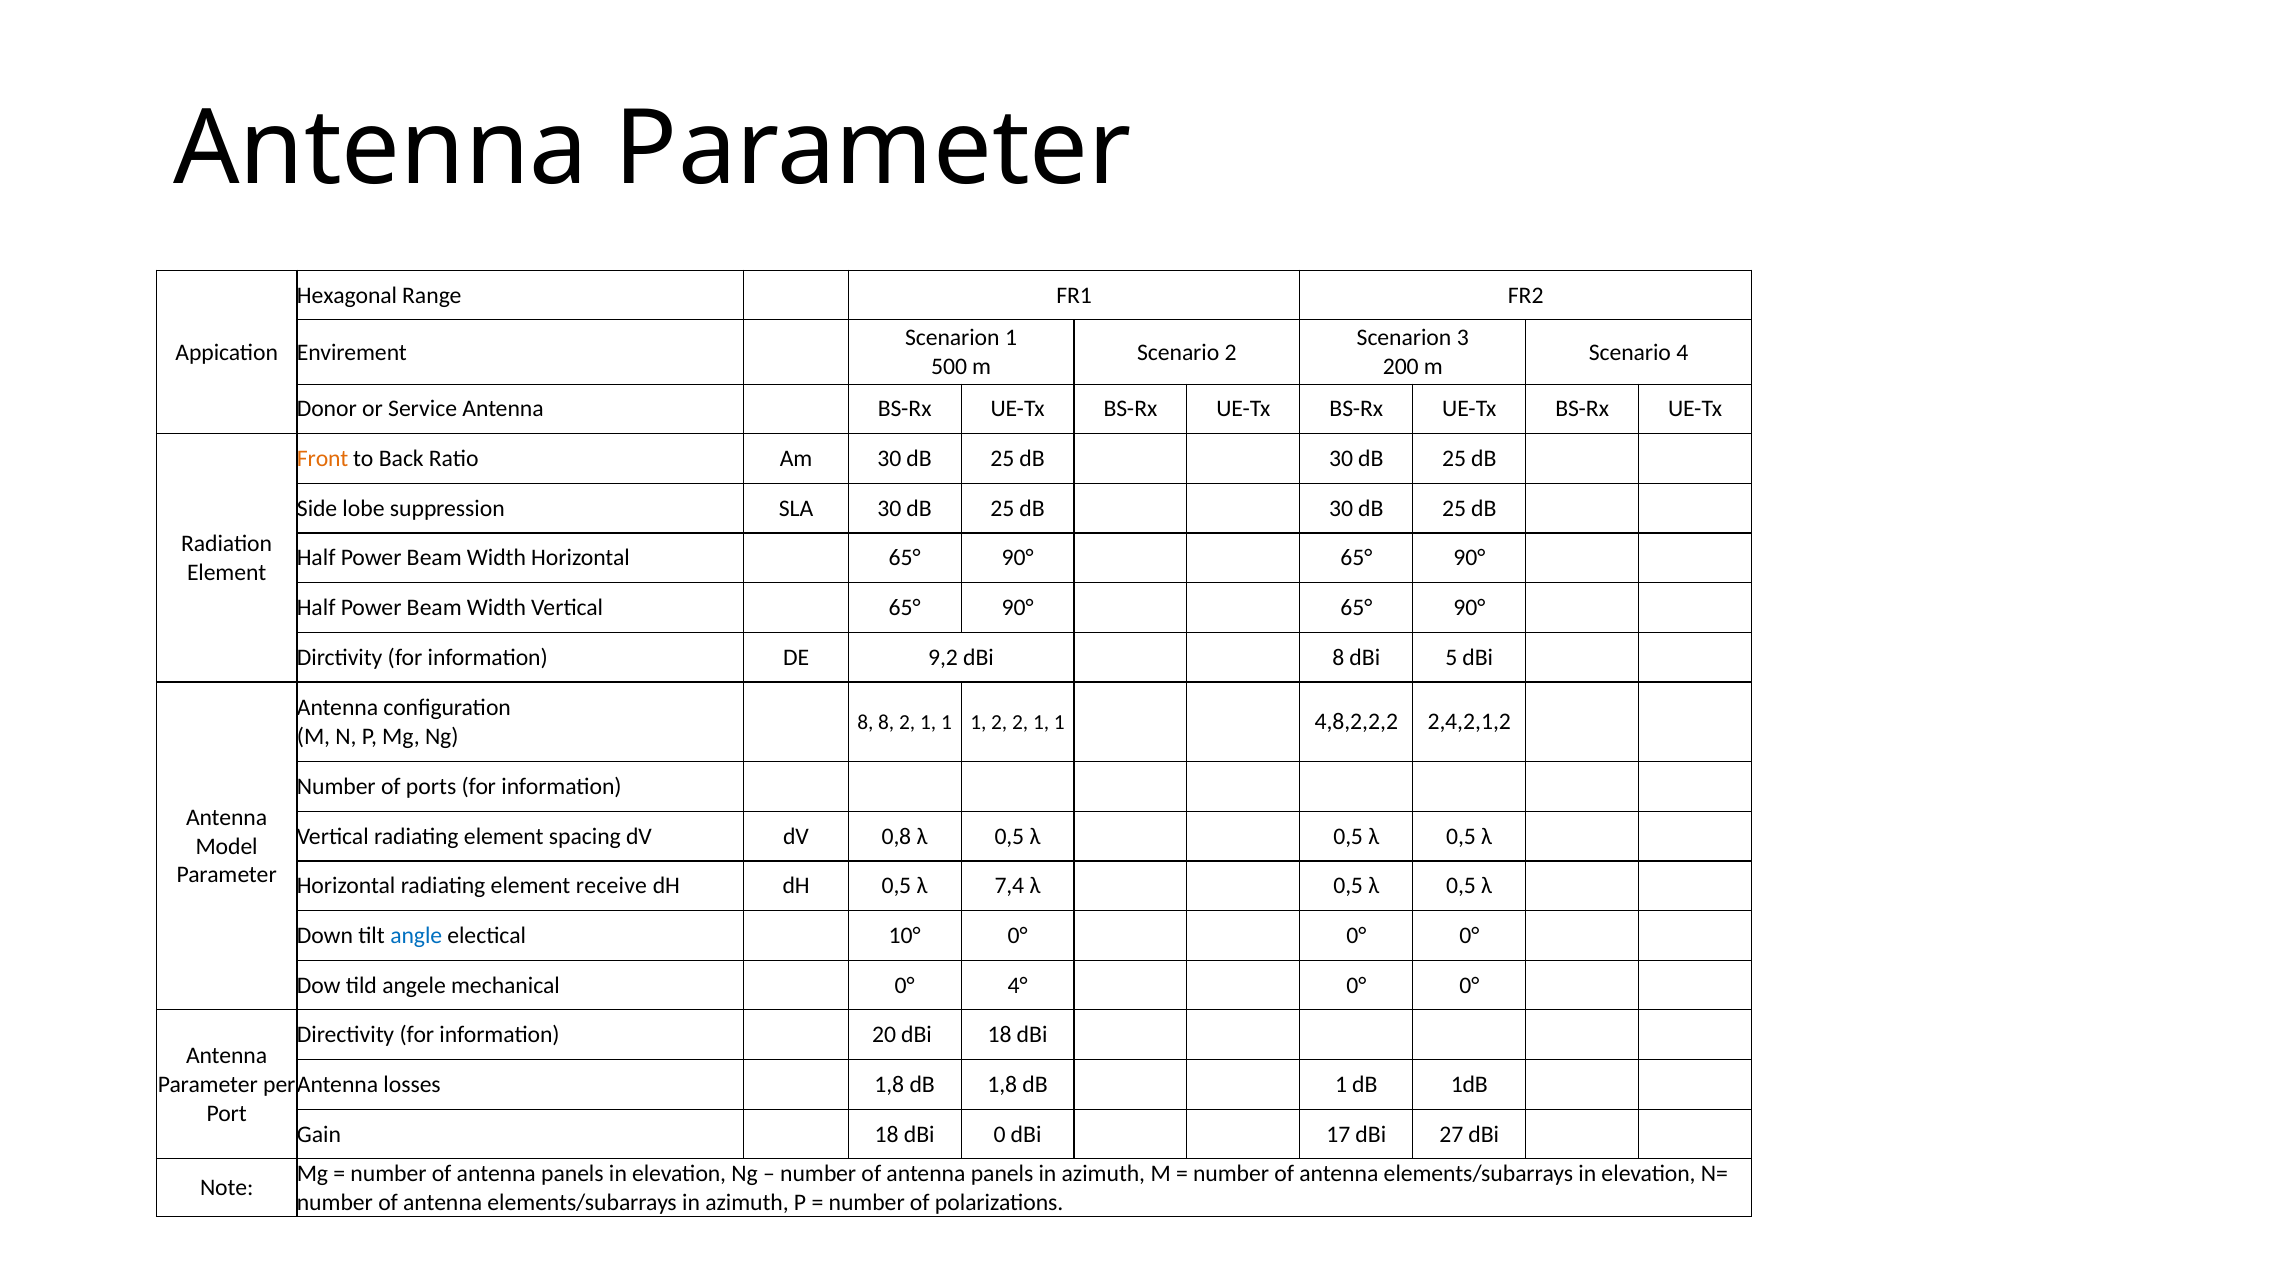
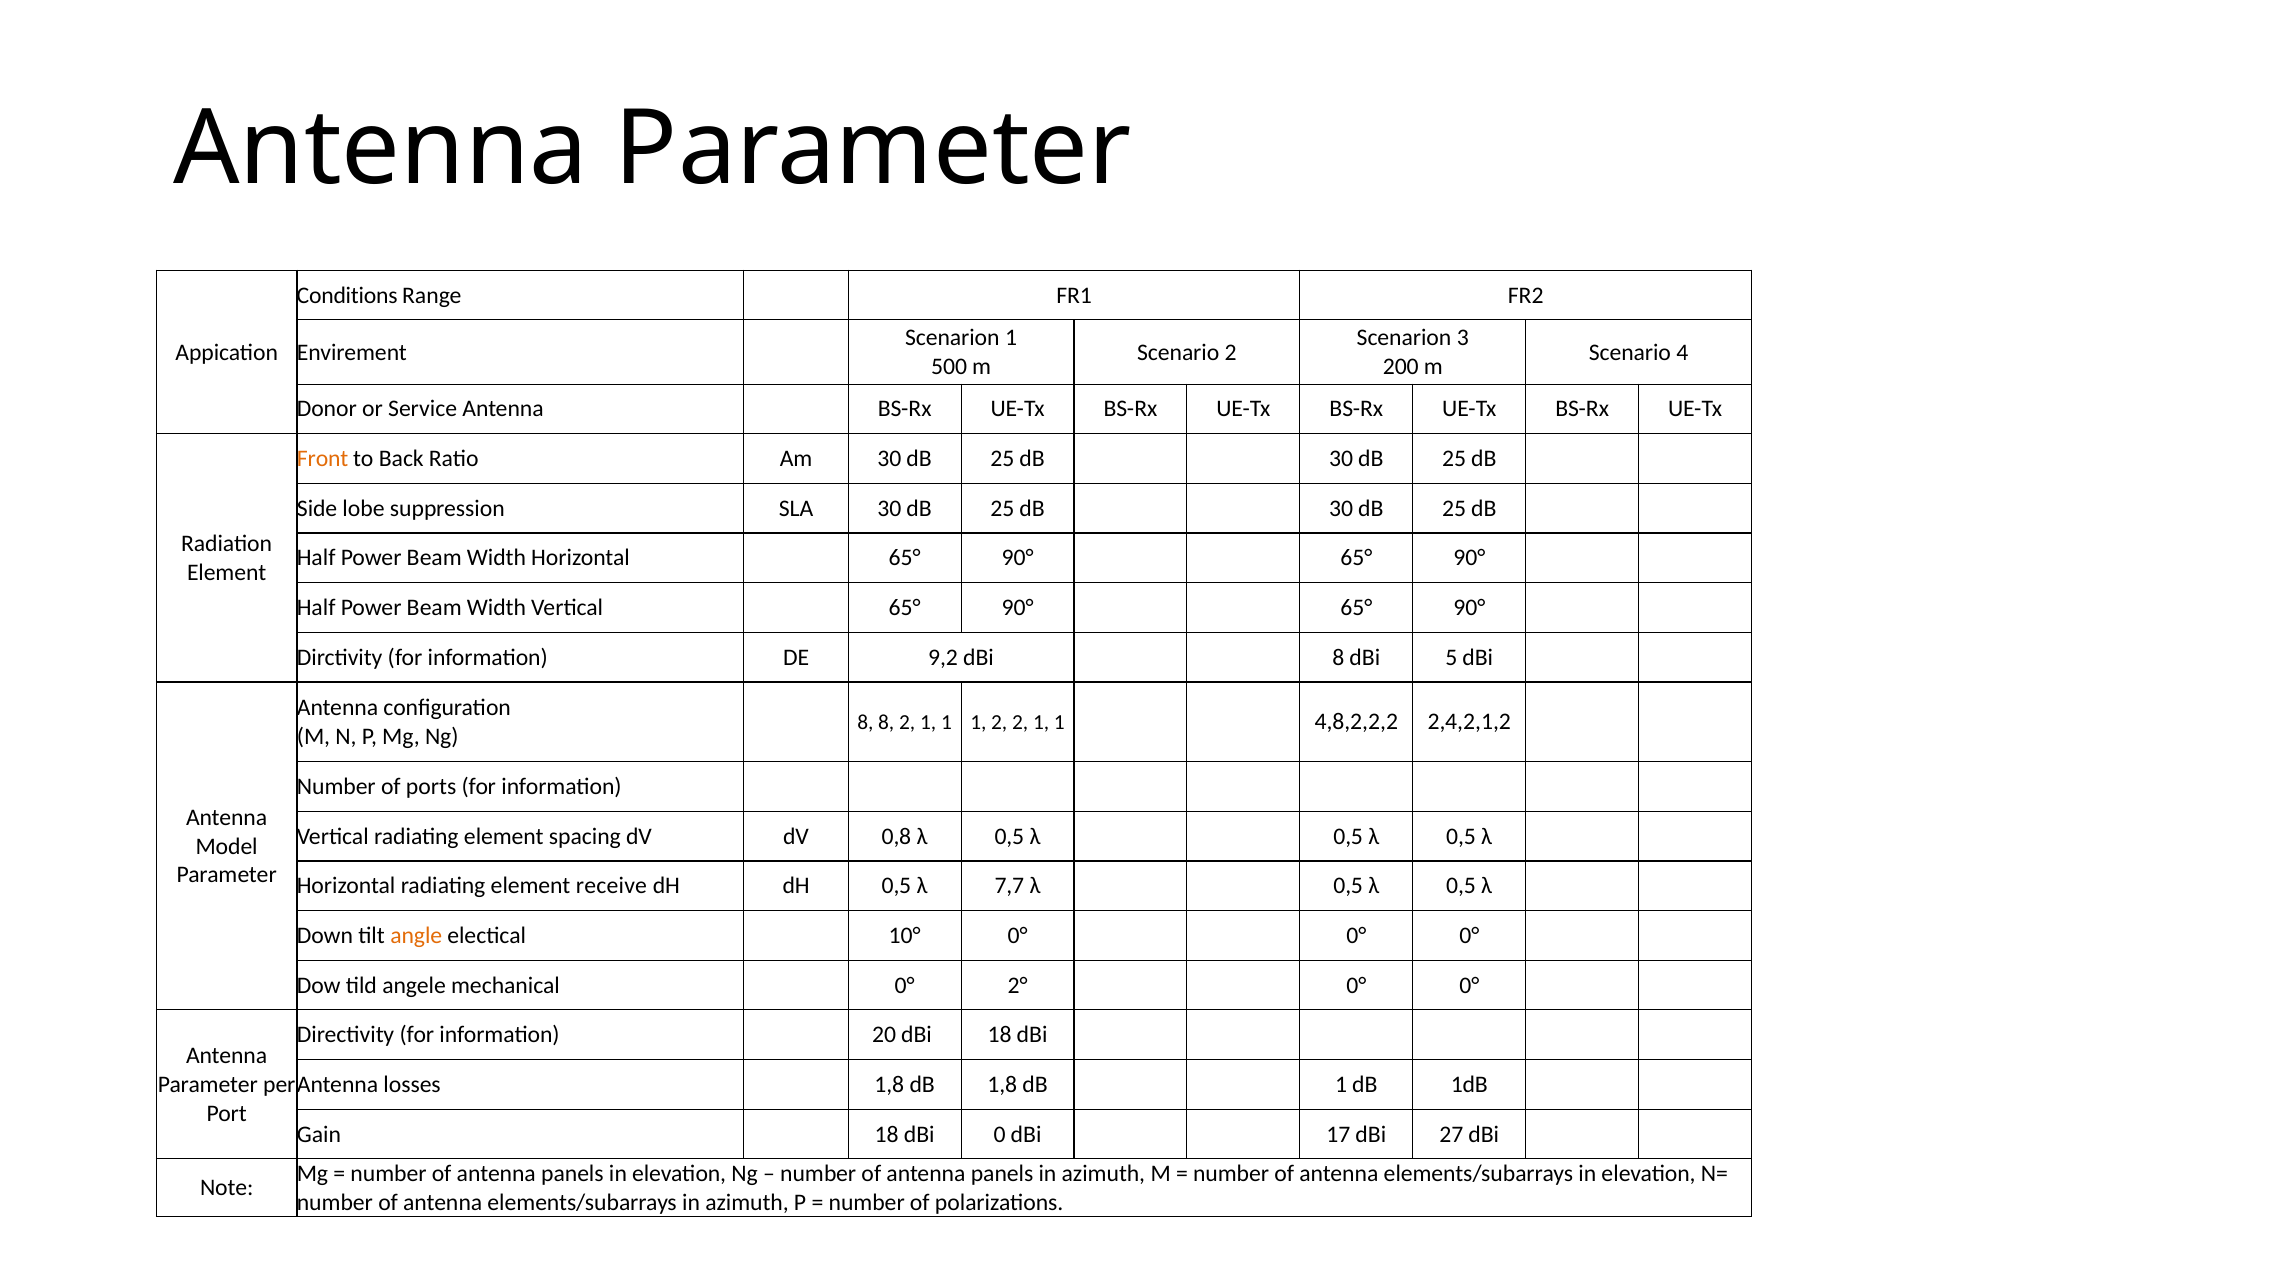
Hexagonal: Hexagonal -> Conditions
7,4: 7,4 -> 7,7
angle colour: blue -> orange
4°: 4° -> 2°
